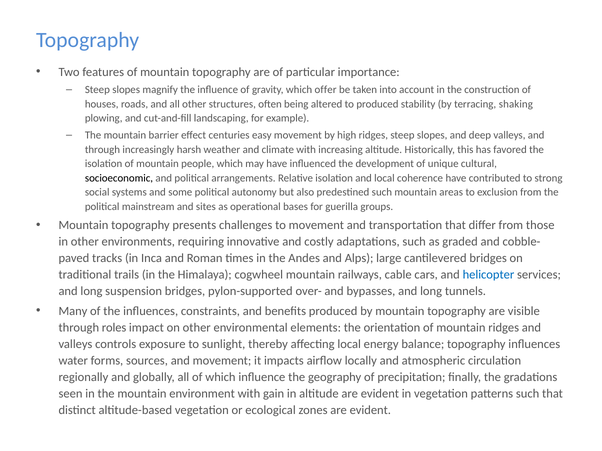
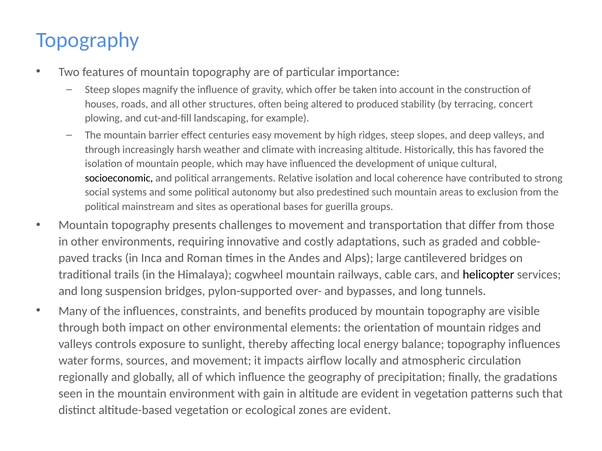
shaking: shaking -> concert
helicopter colour: blue -> black
roles: roles -> both
